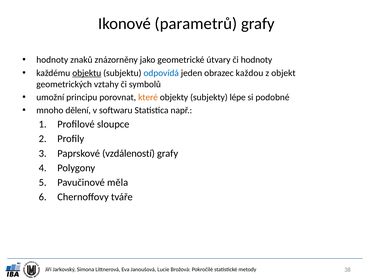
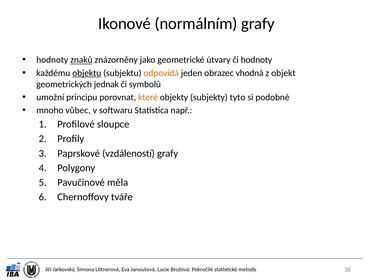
parametrů: parametrů -> normálním
znaků underline: none -> present
odpovídá colour: blue -> orange
každou: každou -> vhodná
vztahy: vztahy -> jednak
lépe: lépe -> tyto
dělení: dělení -> vůbec
